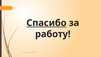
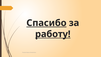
работу underline: none -> present
